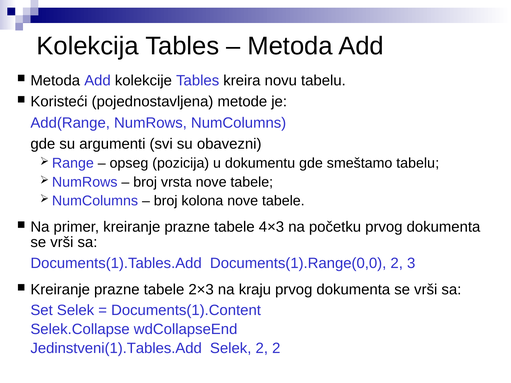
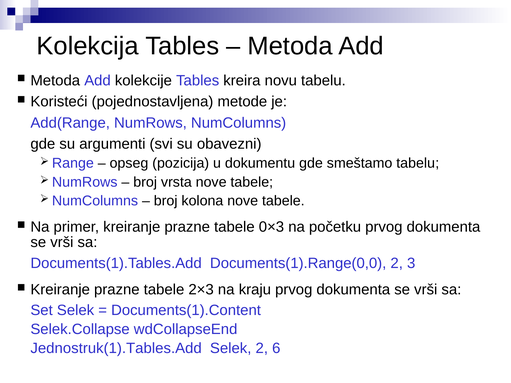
4×3: 4×3 -> 0×3
Jedinstveni(1).Tables.Add: Jedinstveni(1).Tables.Add -> Jednostruk(1).Tables.Add
2 2: 2 -> 6
